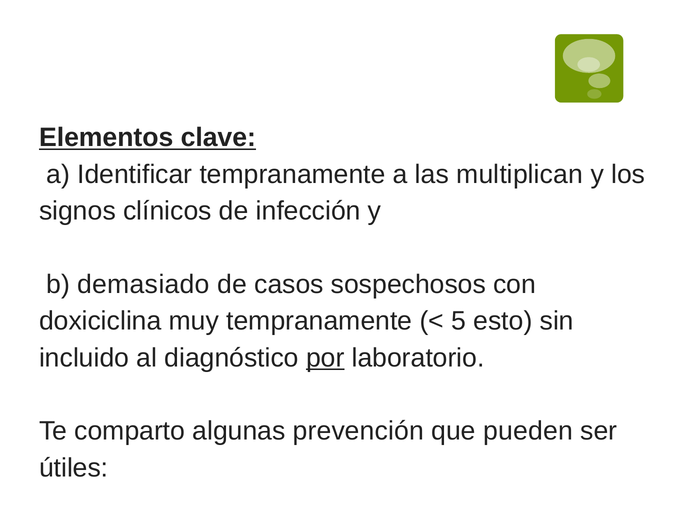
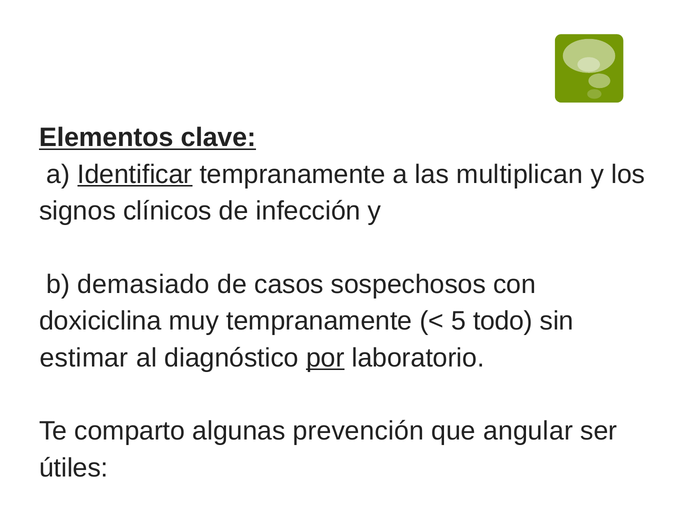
Identificar underline: none -> present
esto: esto -> todo
incluido: incluido -> estimar
pueden: pueden -> angular
